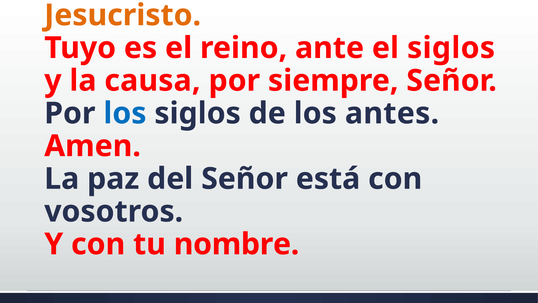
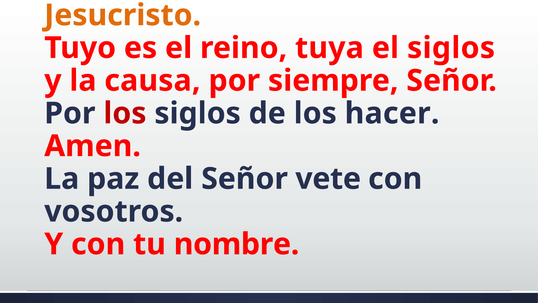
ante: ante -> tuya
los at (125, 113) colour: blue -> red
antes: antes -> hacer
está: está -> vete
